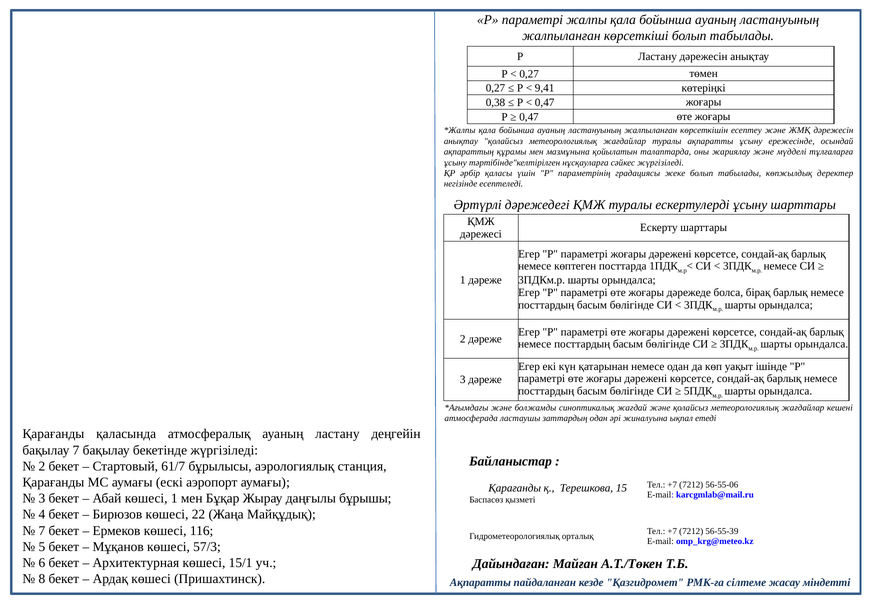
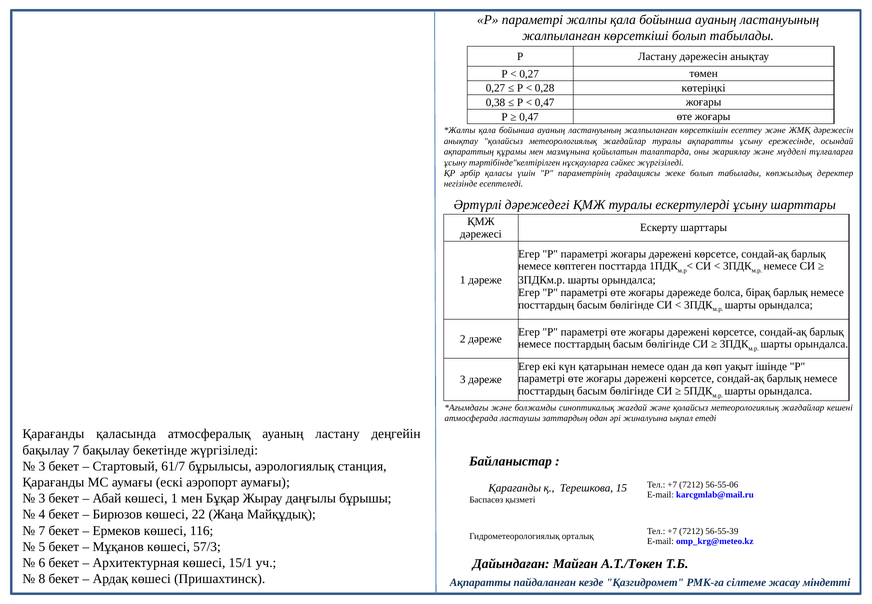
9,41: 9,41 -> 0,28
2 at (42, 466): 2 -> 3
